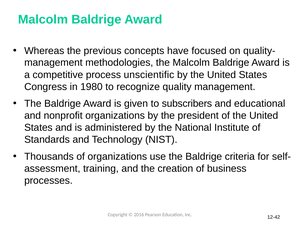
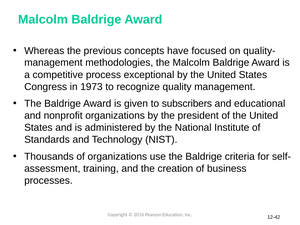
unscientific: unscientific -> exceptional
1980: 1980 -> 1973
